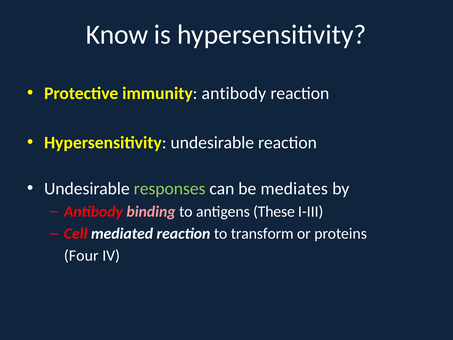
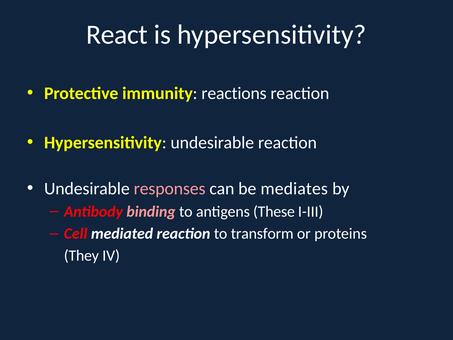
Know: Know -> React
immunity antibody: antibody -> reactions
responses colour: light green -> pink
Four: Four -> They
